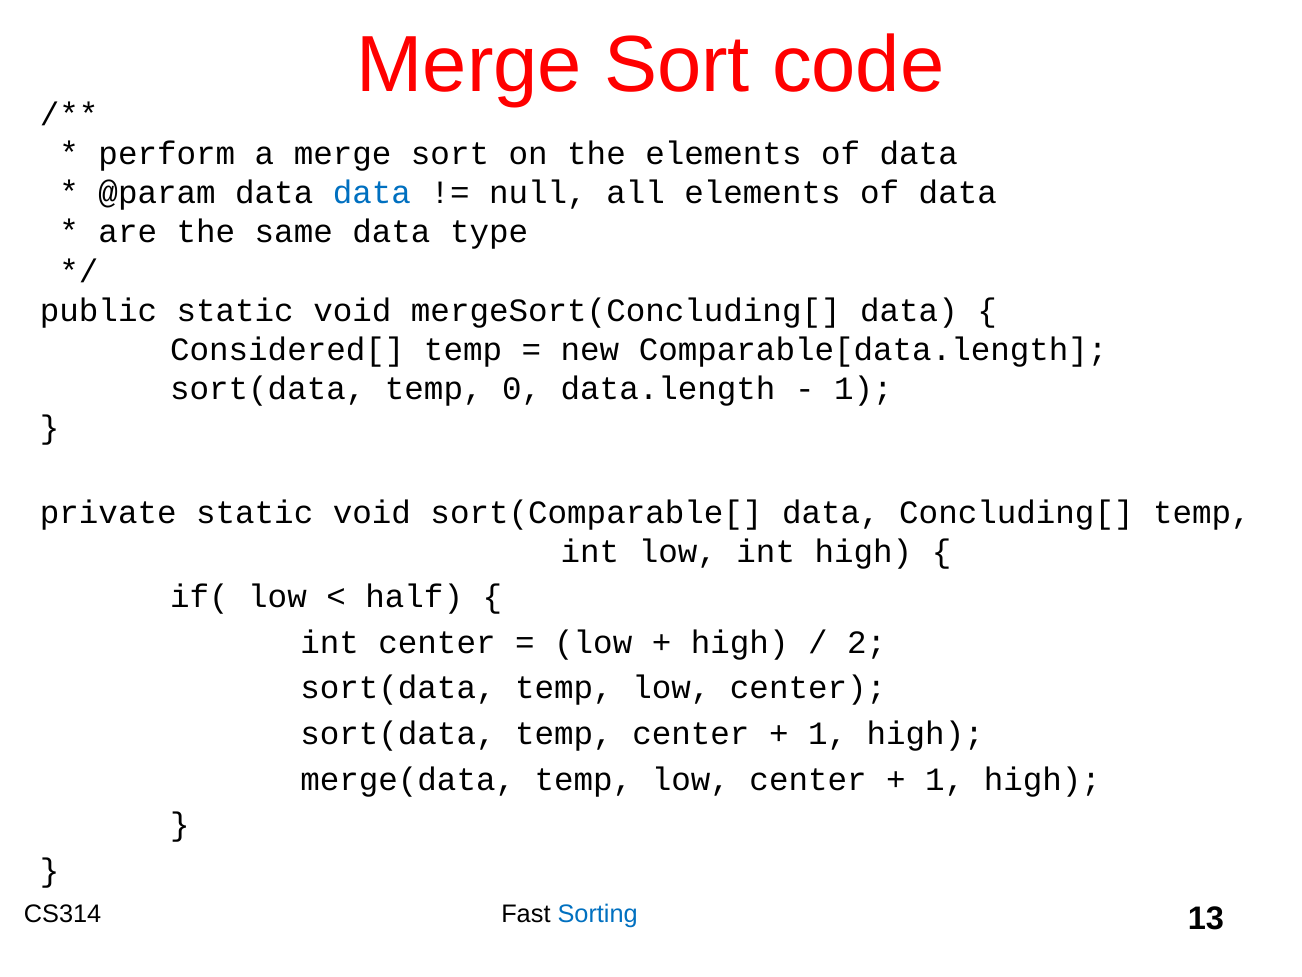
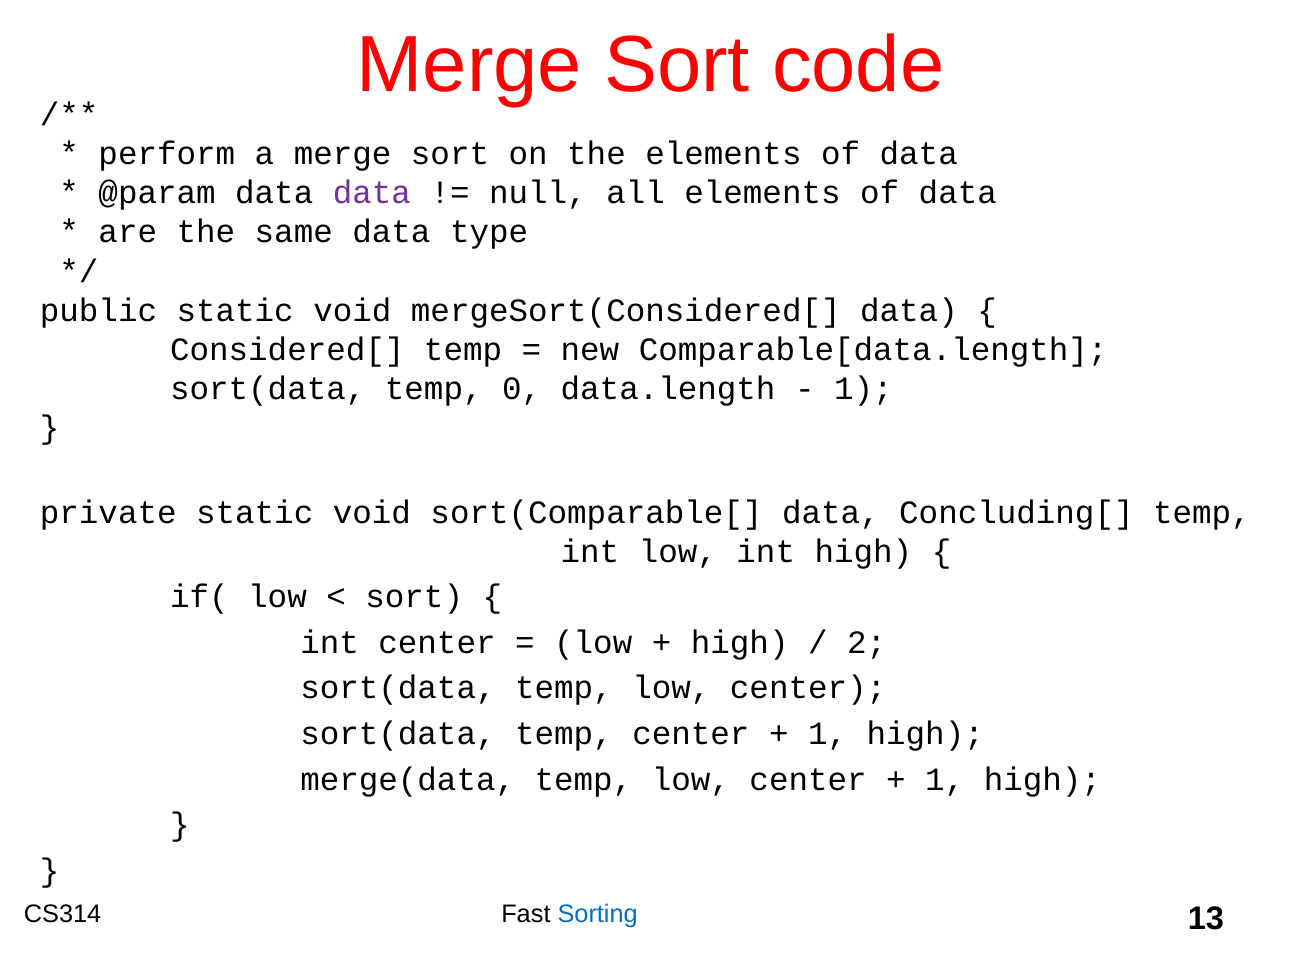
data at (372, 193) colour: blue -> purple
mergeSort(Concluding[: mergeSort(Concluding[ -> mergeSort(Considered[
half at (414, 597): half -> sort
